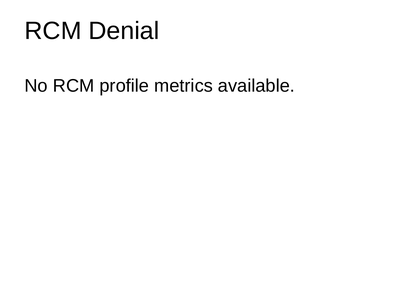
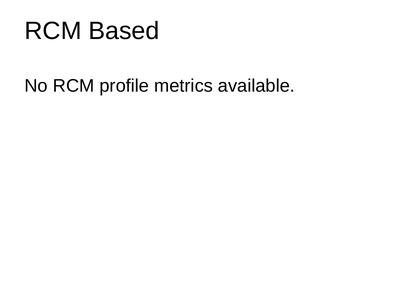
Denial: Denial -> Based
